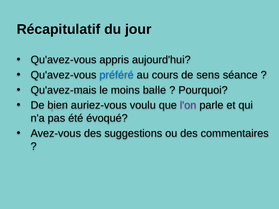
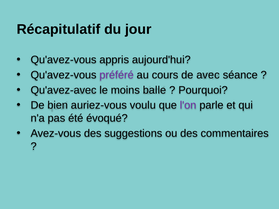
préféré colour: blue -> purple
sens: sens -> avec
Qu'avez-mais: Qu'avez-mais -> Qu'avez-avec
